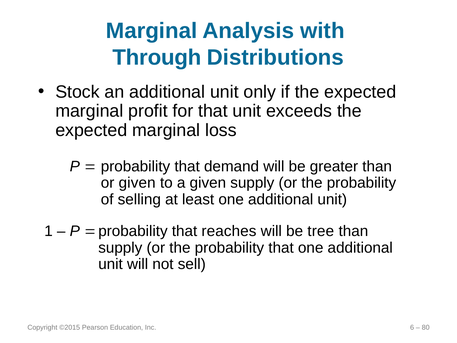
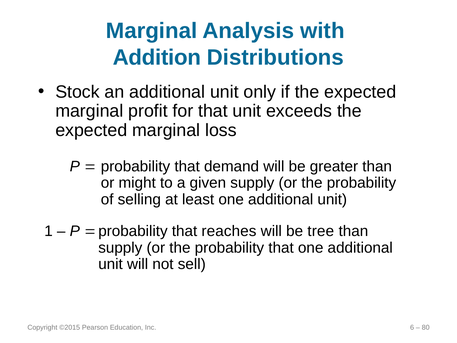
Through: Through -> Addition
or given: given -> might
